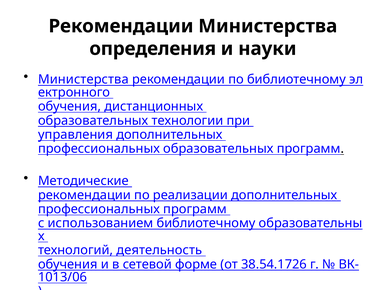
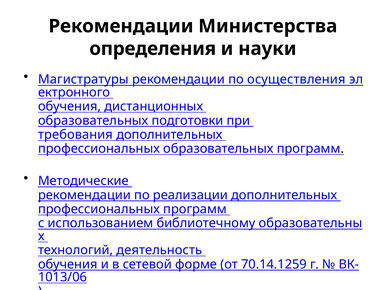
Министерства at (83, 79): Министерства -> Магистратуры
по библиотечному: библиотечному -> осуществления
технологии: технологии -> подготовки
управления: управления -> требования
38.54.1726: 38.54.1726 -> 70.14.1259
